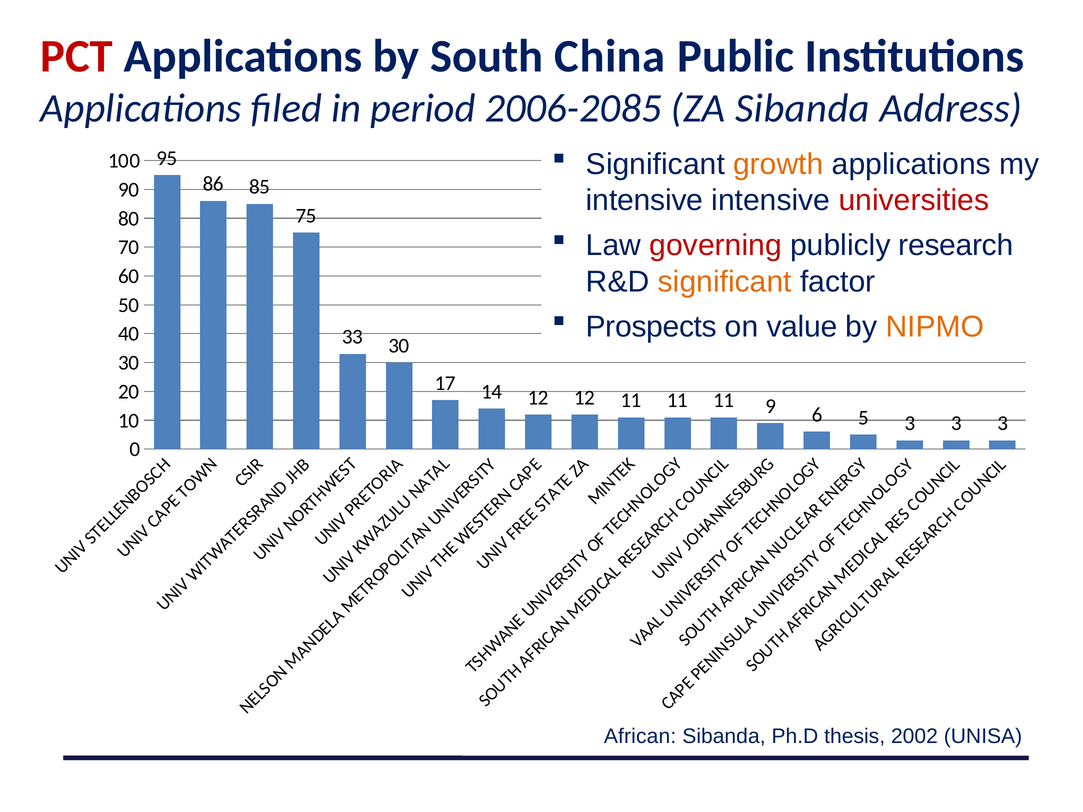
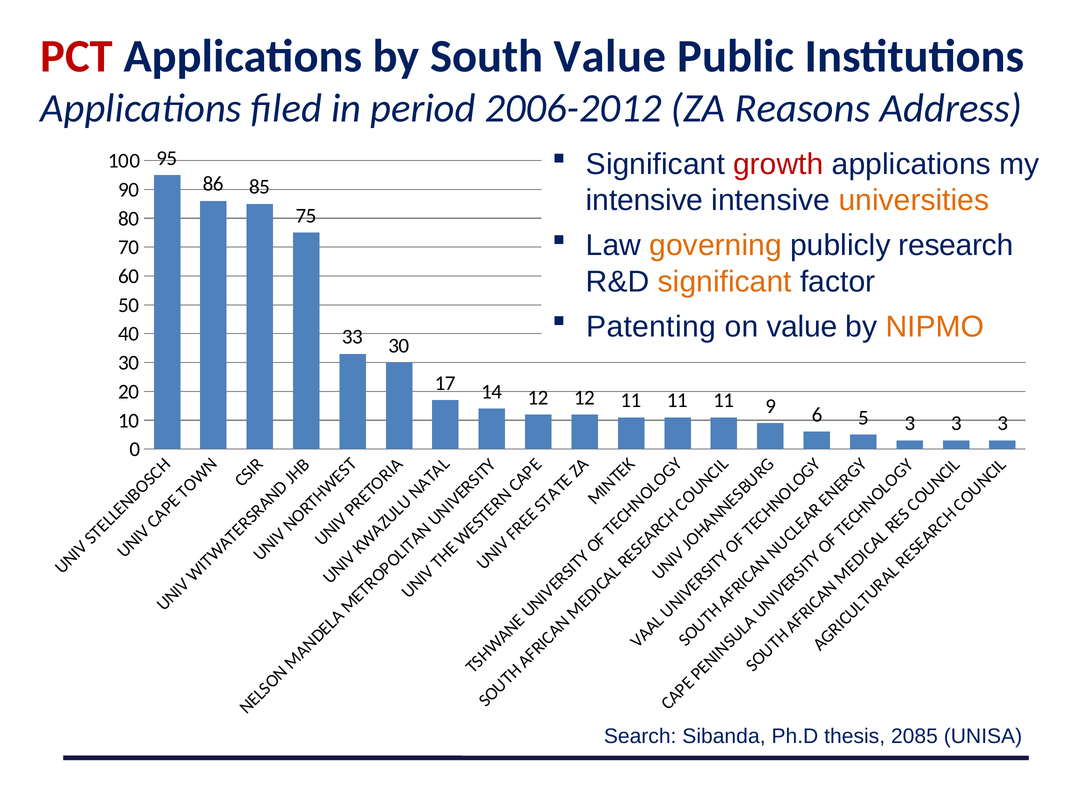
South China: China -> Value
2006-2085: 2006-2085 -> 2006-2012
ZA Sibanda: Sibanda -> Reasons
growth colour: orange -> red
universities colour: red -> orange
governing colour: red -> orange
Prospects: Prospects -> Patenting
African: African -> Search
2002: 2002 -> 2085
